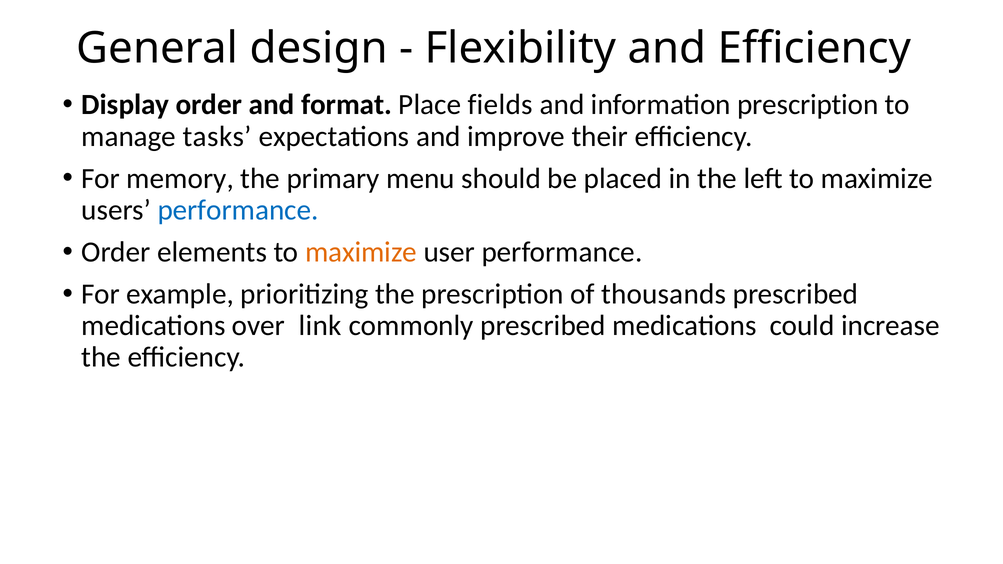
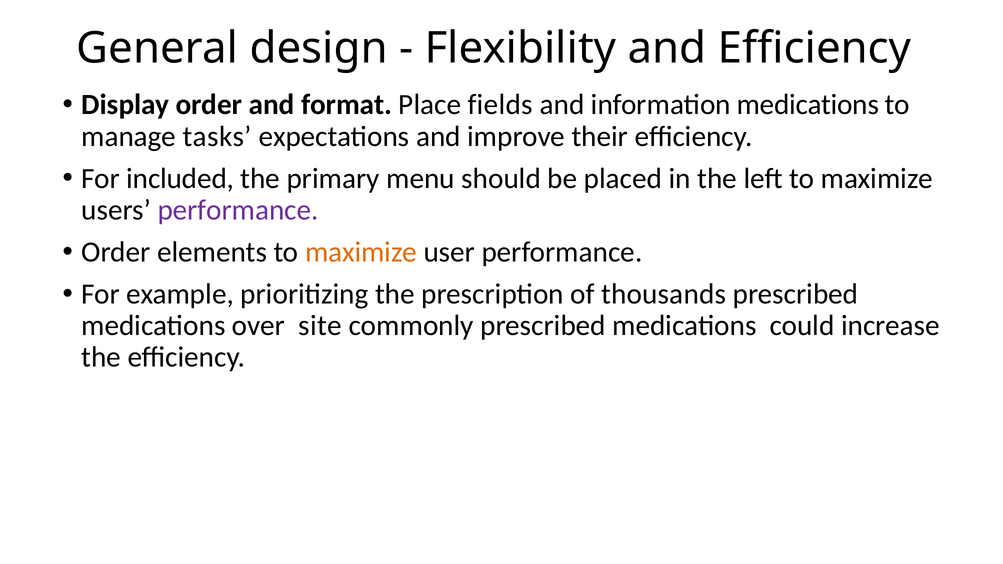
information prescription: prescription -> medications
memory: memory -> included
performance at (238, 210) colour: blue -> purple
link: link -> site
